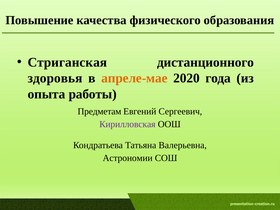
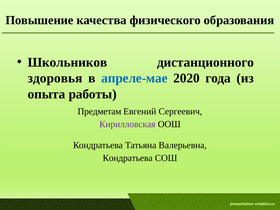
Стриганская: Стриганская -> Школьников
апреле-мае colour: orange -> blue
Астрономии at (128, 158): Астрономии -> Кондратьева
